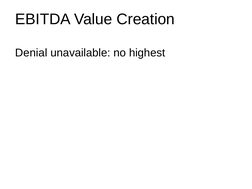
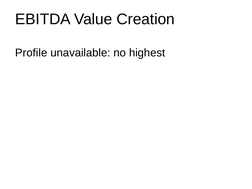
Denial: Denial -> Profile
